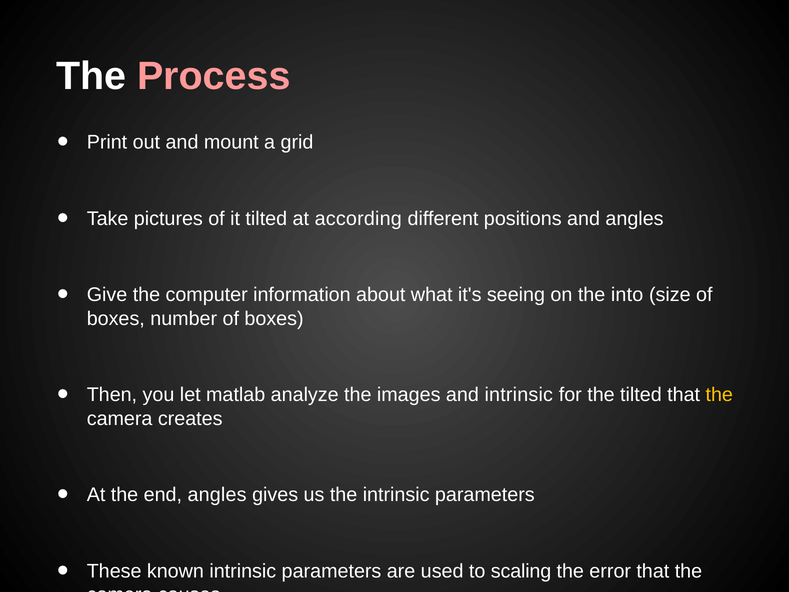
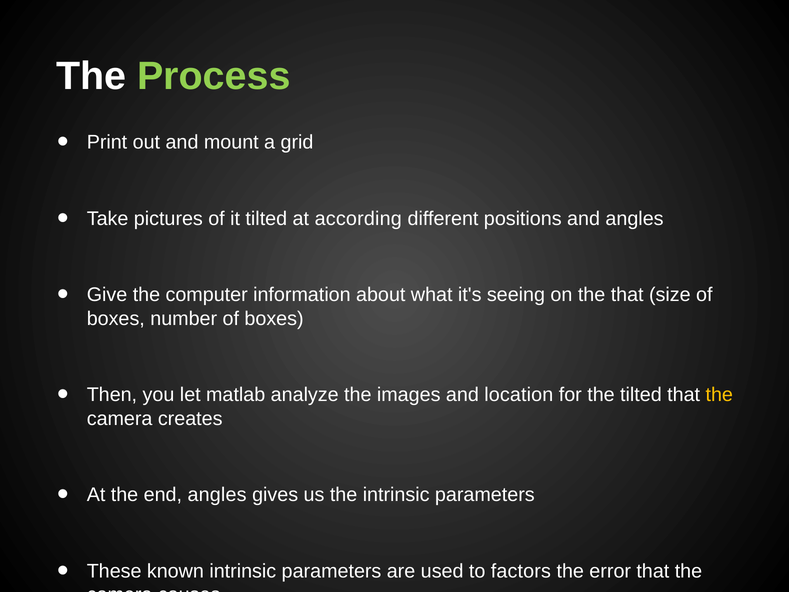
Process at (214, 76) colour: pink -> light green
the into: into -> that
and intrinsic: intrinsic -> location
scaling: scaling -> factors
